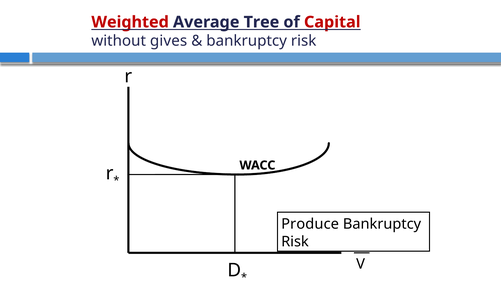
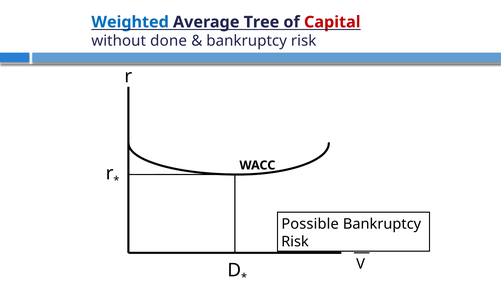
Weighted colour: red -> blue
gives: gives -> done
Produce: Produce -> Possible
